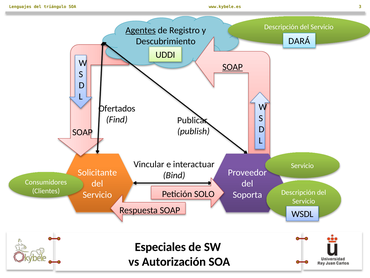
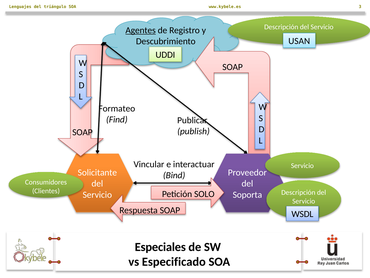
DARÁ: DARÁ -> USAN
SOAP at (233, 67) underline: present -> none
Ofertados: Ofertados -> Formateo
Autorización: Autorización -> Especificado
